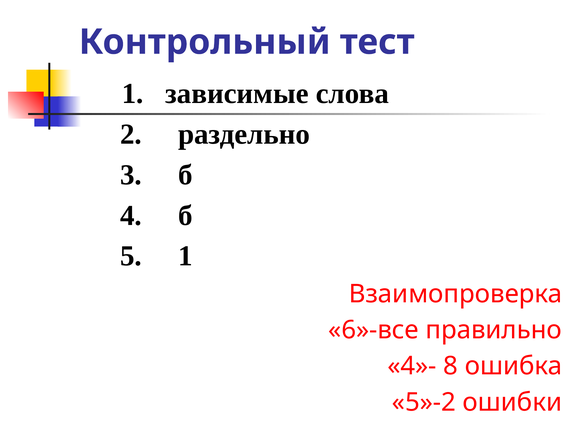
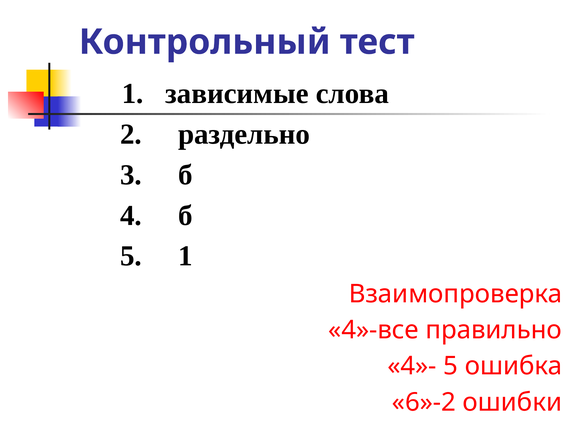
6»-все: 6»-все -> 4»-все
4»- 8: 8 -> 5
5»-2: 5»-2 -> 6»-2
